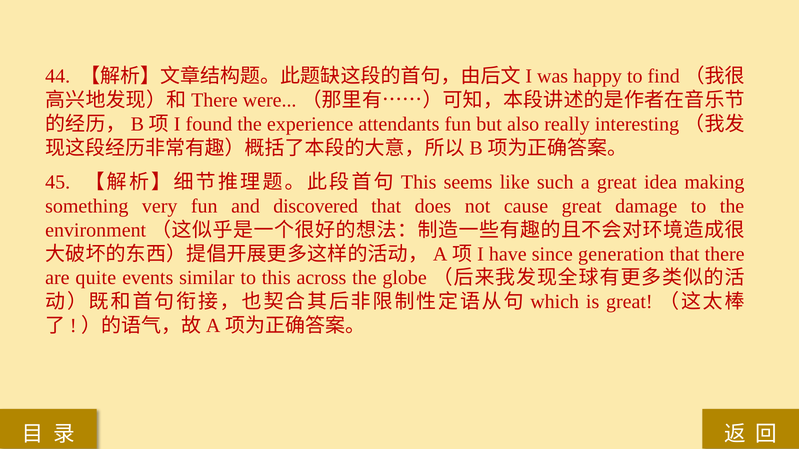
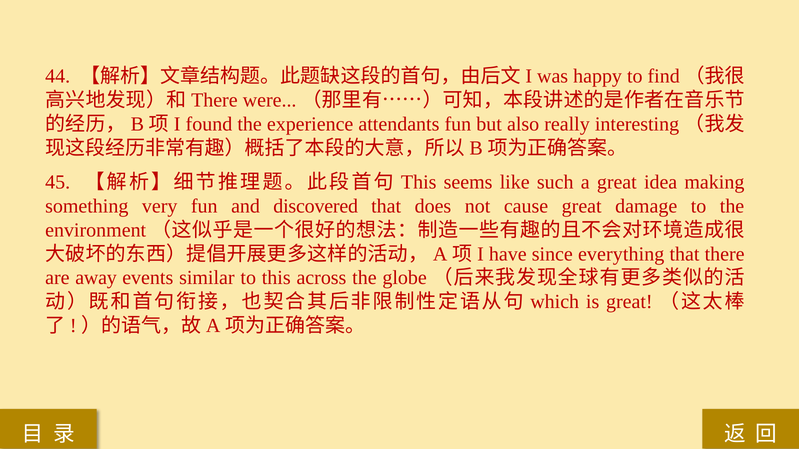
generation: generation -> everything
quite: quite -> away
